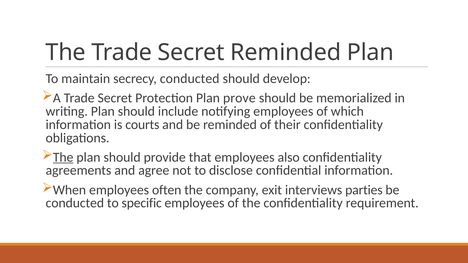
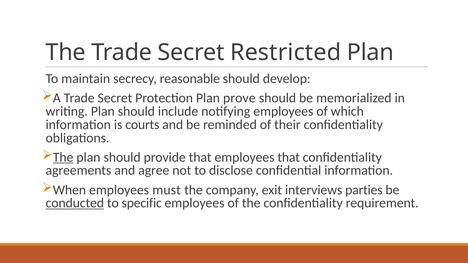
Secret Reminded: Reminded -> Restricted
secrecy conducted: conducted -> reasonable
employees also: also -> that
often: often -> must
conducted at (75, 203) underline: none -> present
